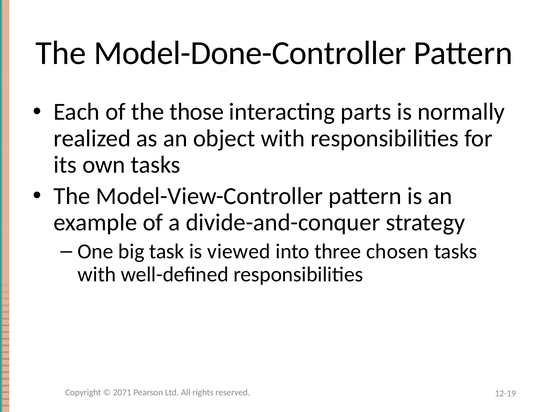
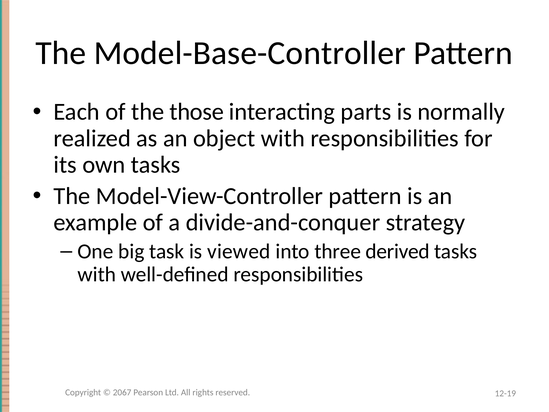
Model-Done-Controller: Model-Done-Controller -> Model-Base-Controller
chosen: chosen -> derived
2071: 2071 -> 2067
